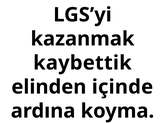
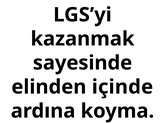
kaybettik: kaybettik -> sayesinde
